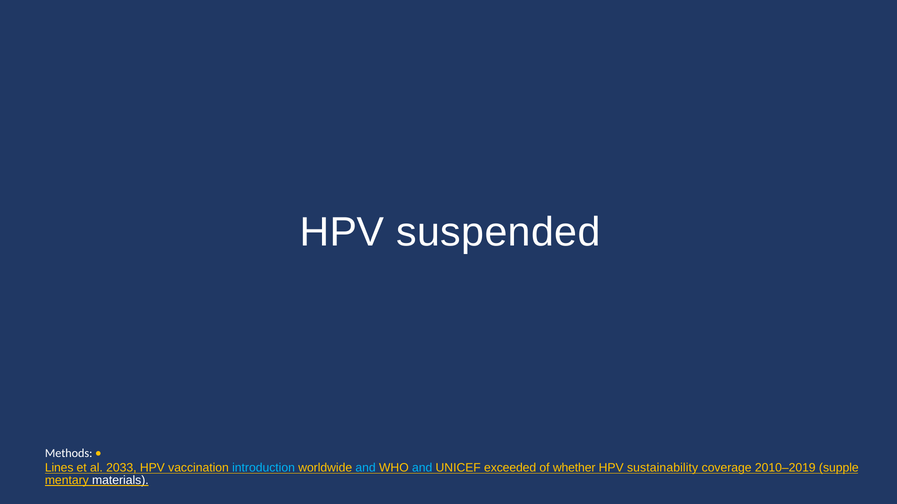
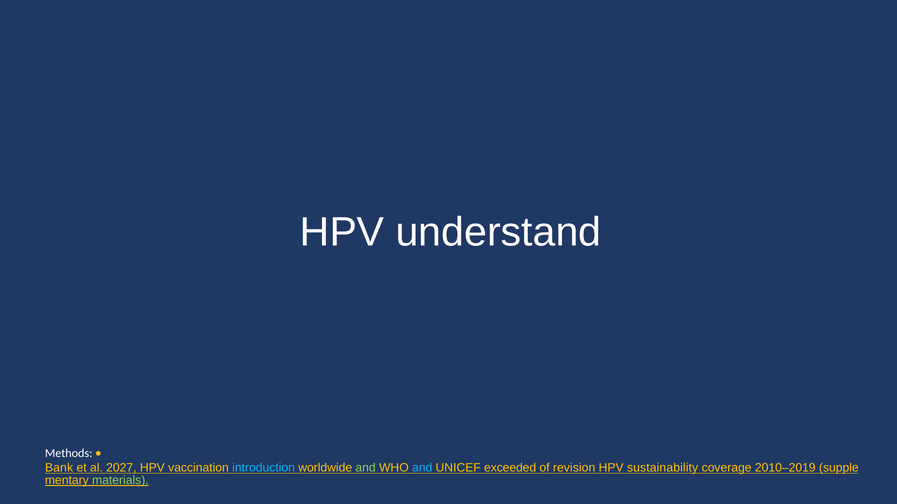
suspended: suspended -> understand
Lines: Lines -> Bank
2033: 2033 -> 2027
and at (366, 468) colour: light blue -> light green
whether: whether -> revision
materials colour: white -> light green
